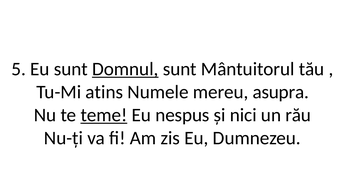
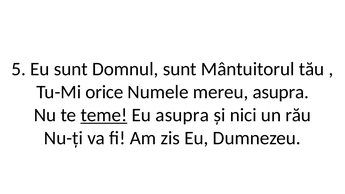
Domnul underline: present -> none
atins: atins -> orice
Eu nespus: nespus -> asupra
